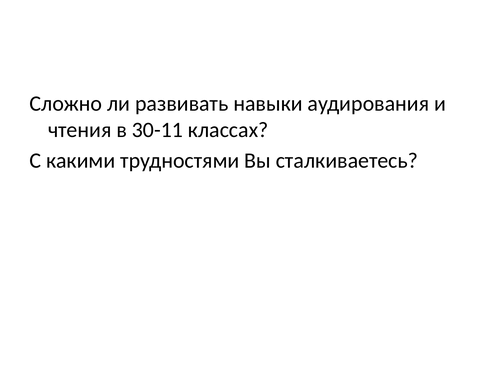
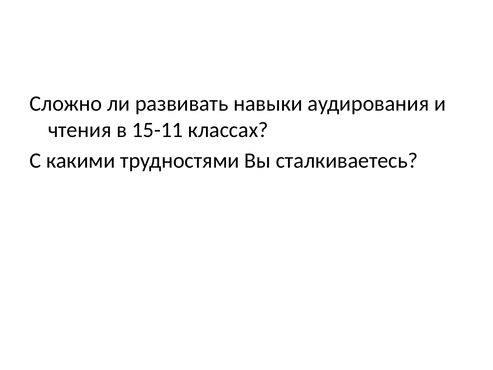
30-11: 30-11 -> 15-11
